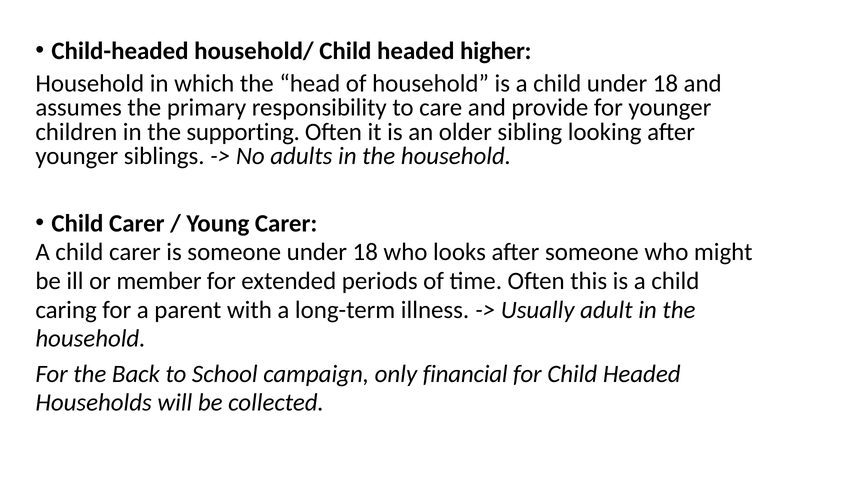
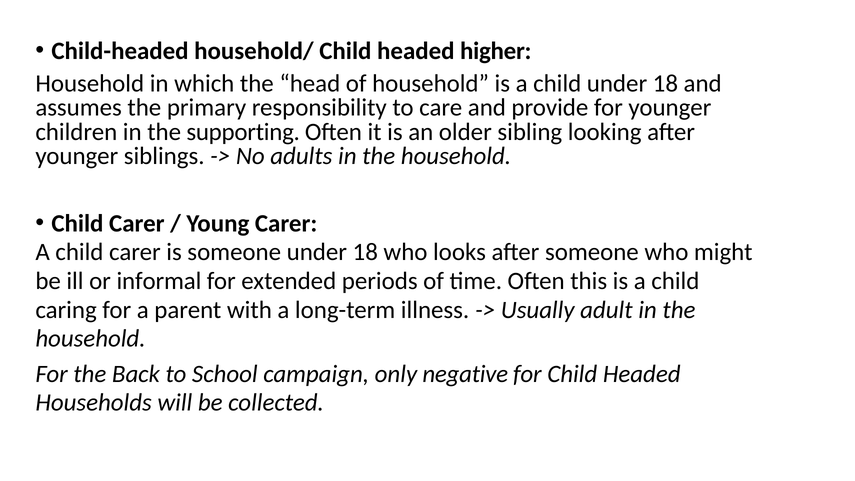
member: member -> informal
financial: financial -> negative
